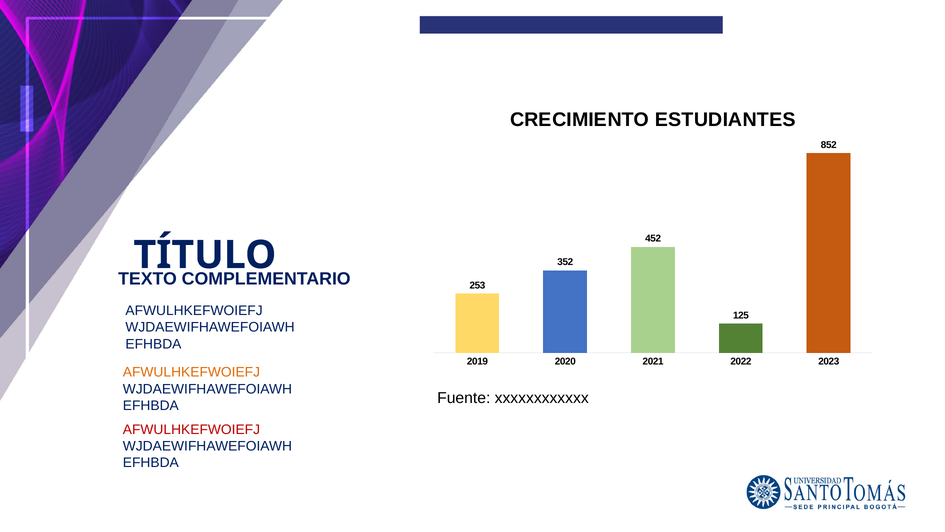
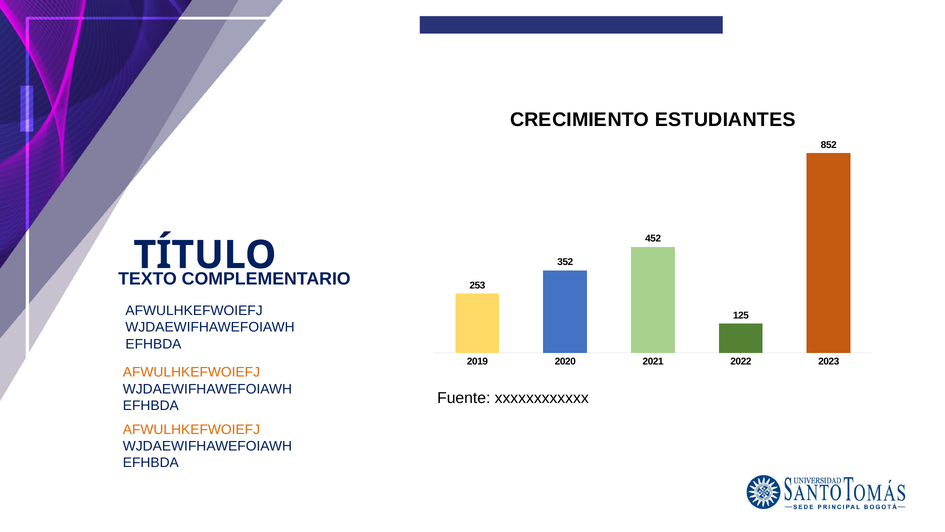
AFWULHKEFWOIEFJ at (191, 429) colour: red -> orange
